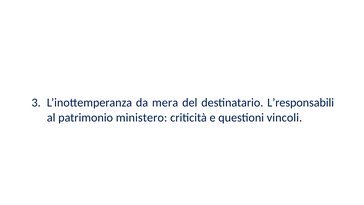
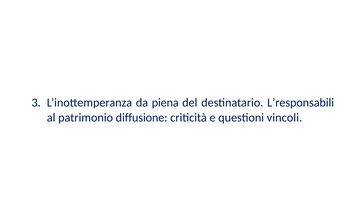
mera: mera -> piena
ministero: ministero -> diffusione
